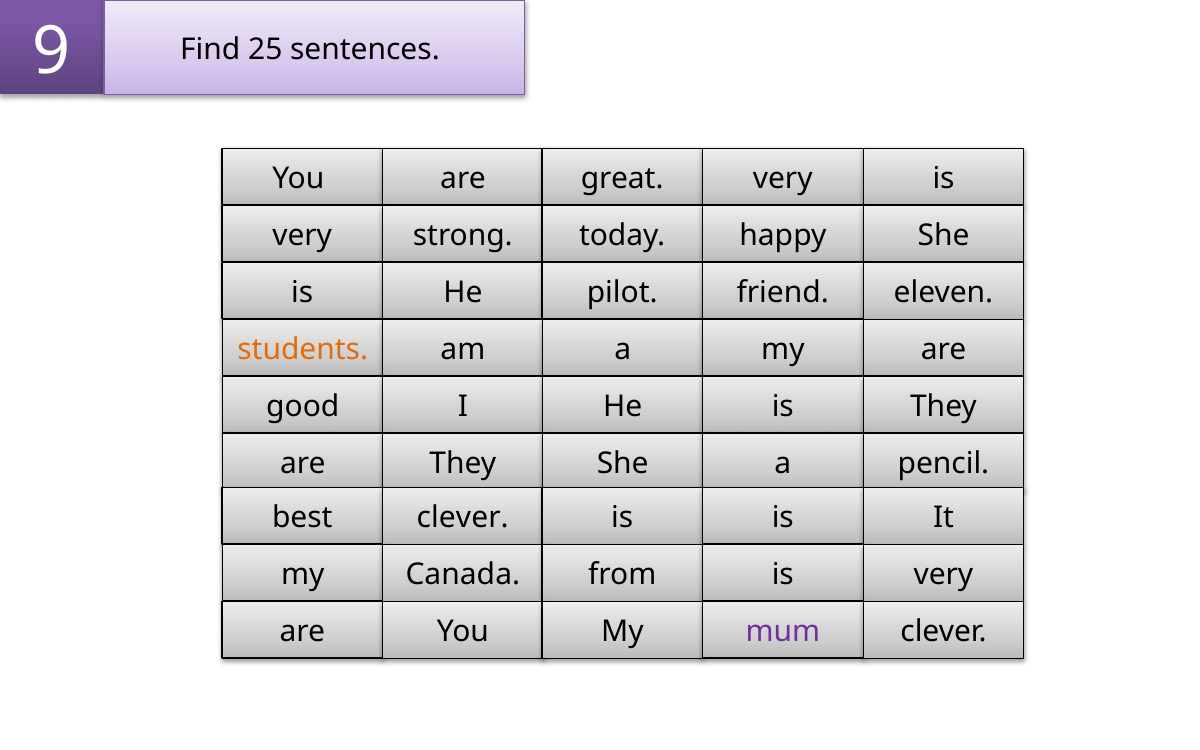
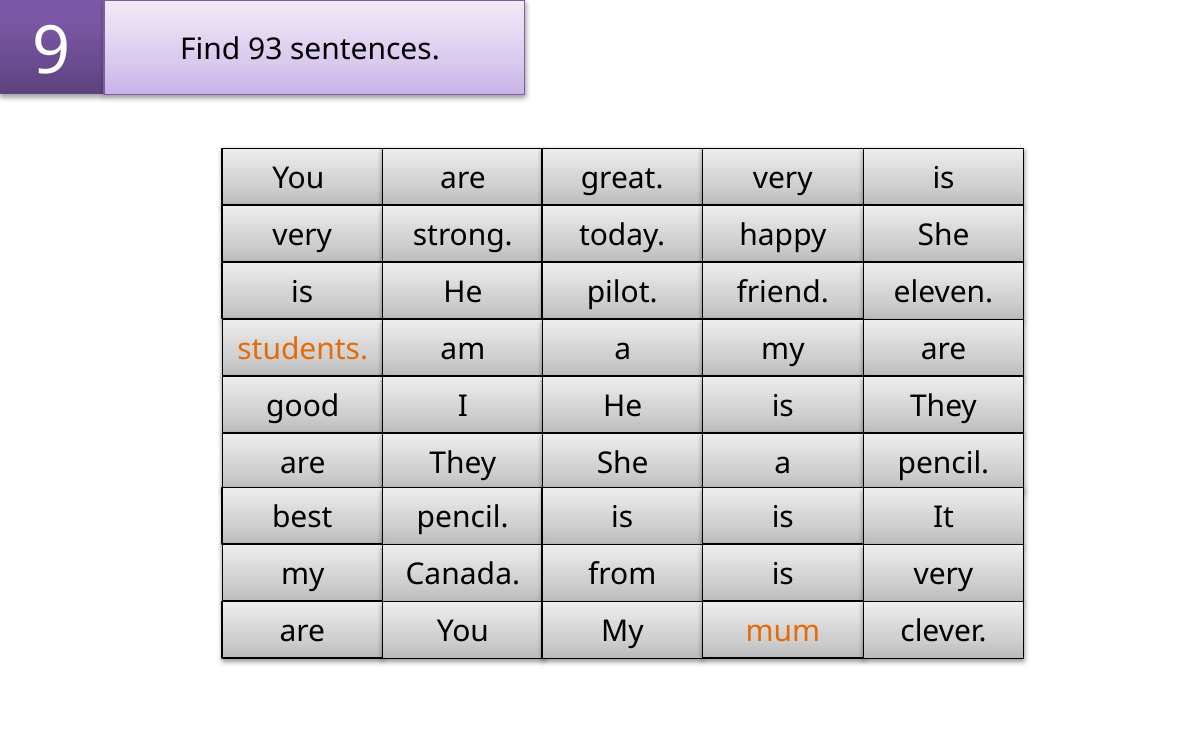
25: 25 -> 93
best clever: clever -> pencil
mum colour: purple -> orange
